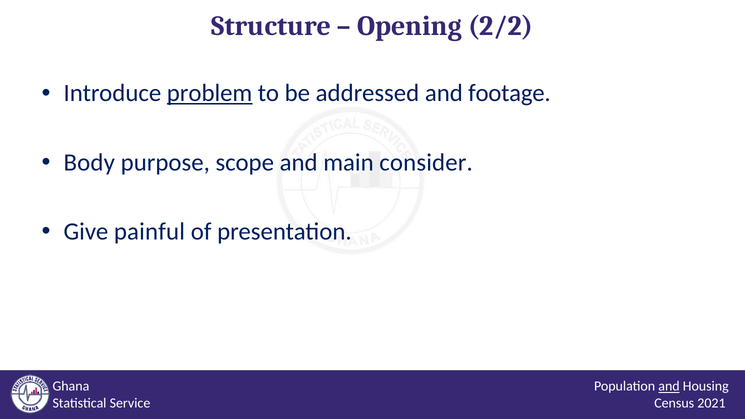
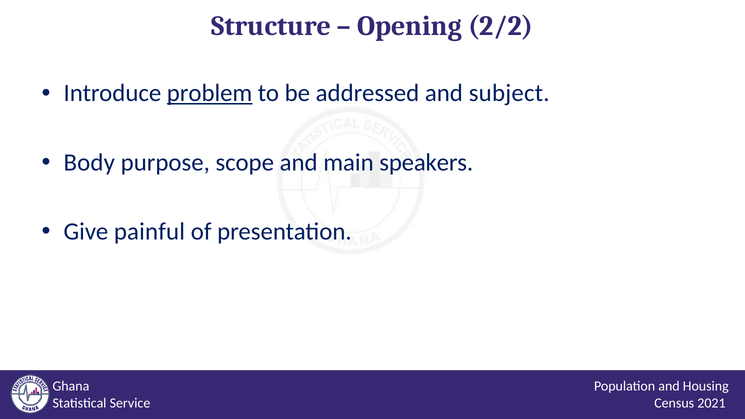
footage: footage -> subject
consider: consider -> speakers
and at (669, 386) underline: present -> none
